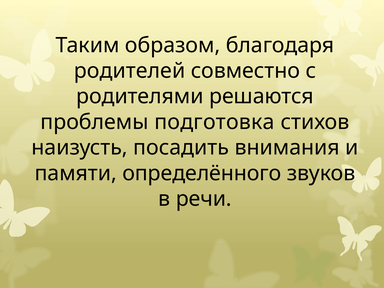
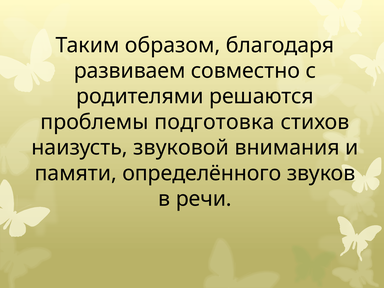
родителей: родителей -> развиваем
посадить: посадить -> звуковой
